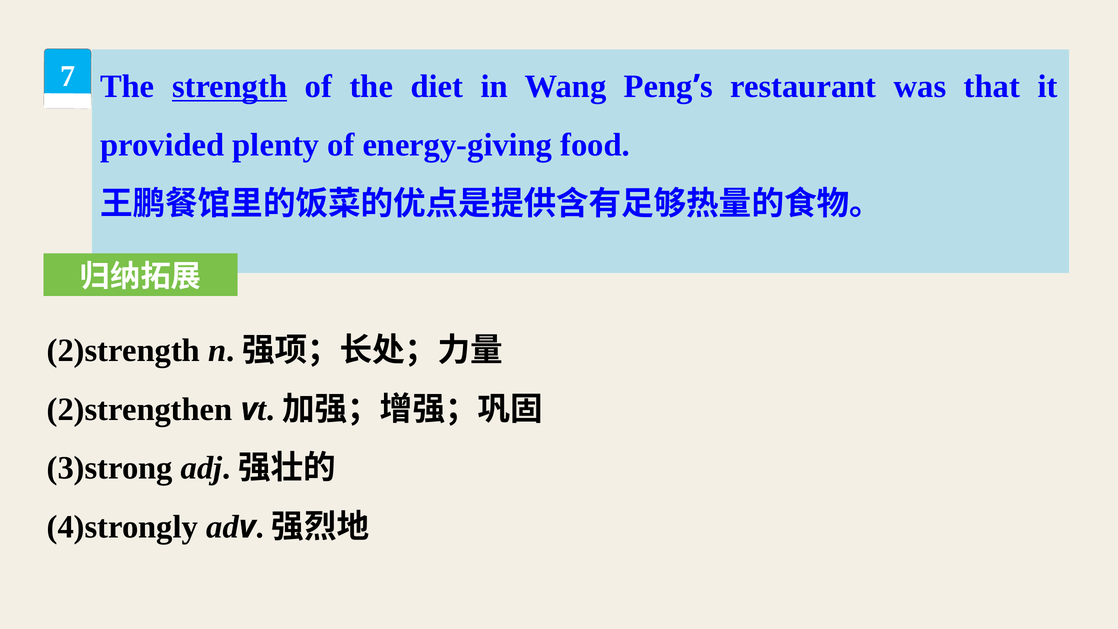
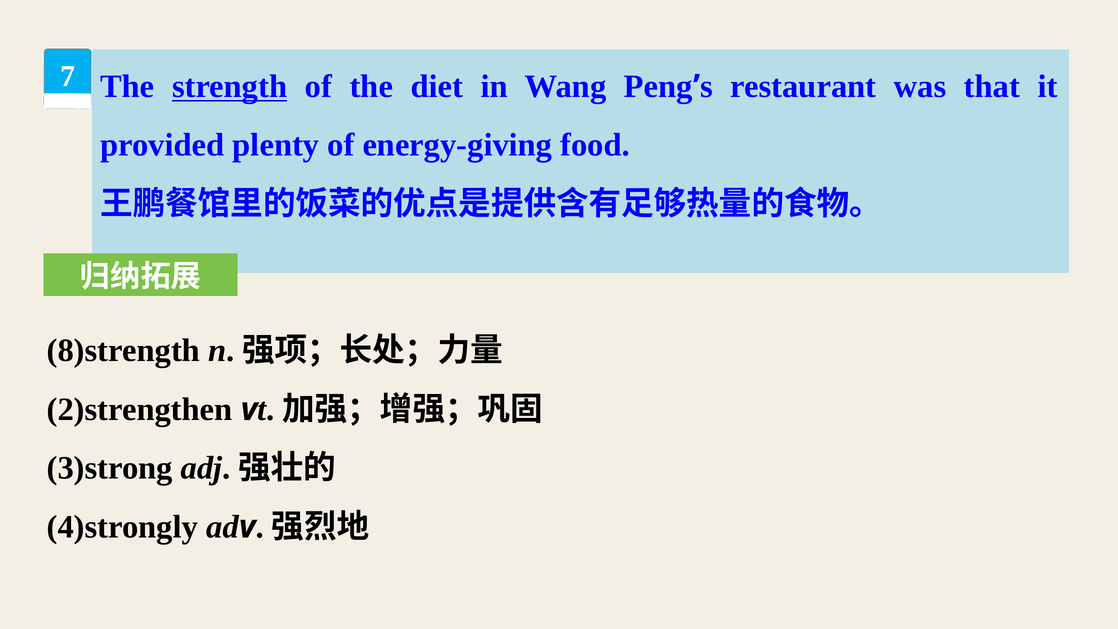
2)strength: 2)strength -> 8)strength
